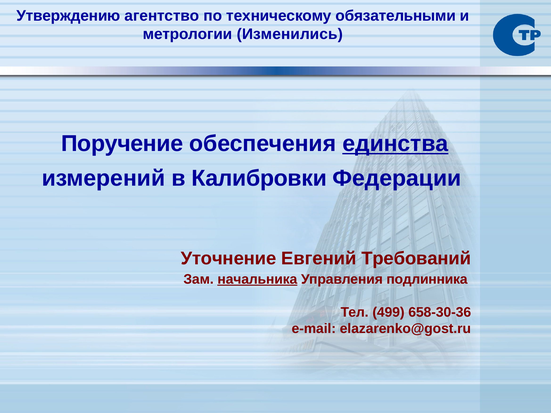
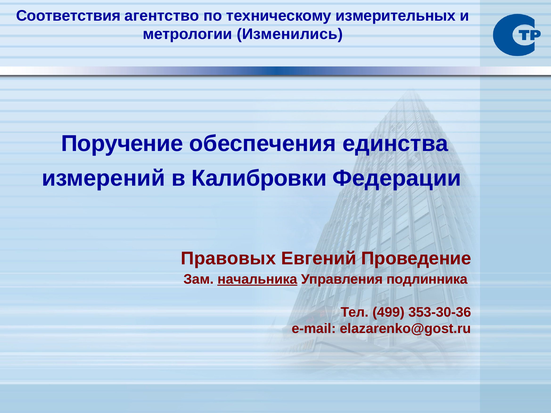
Утверждению: Утверждению -> Соответствия
обязательными: обязательными -> измерительных
единства underline: present -> none
Уточнение: Уточнение -> Правовых
Требований: Требований -> Проведение
658-30-36: 658-30-36 -> 353-30-36
